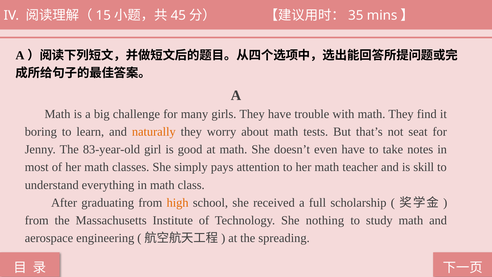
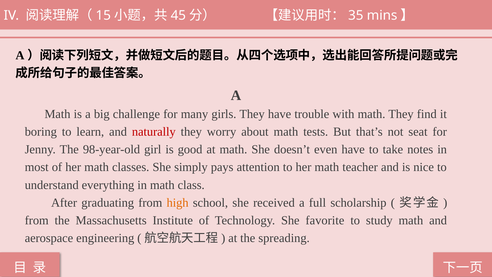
naturally colour: orange -> red
83-year-old: 83-year-old -> 98-year-old
skill: skill -> nice
nothing: nothing -> favorite
